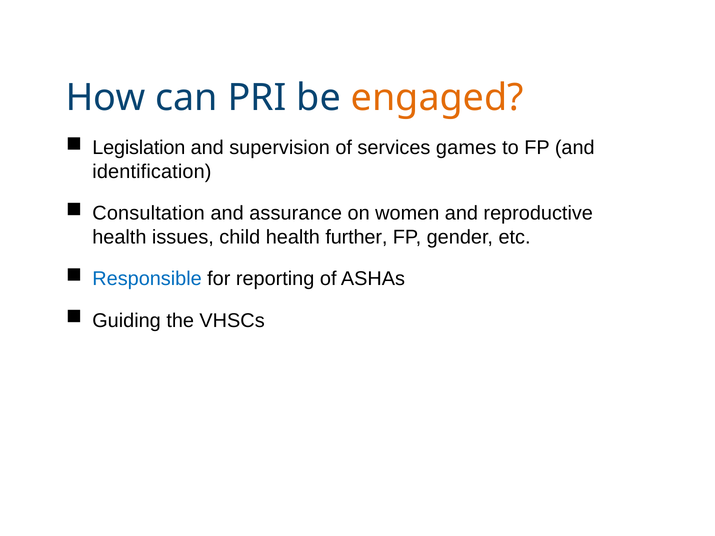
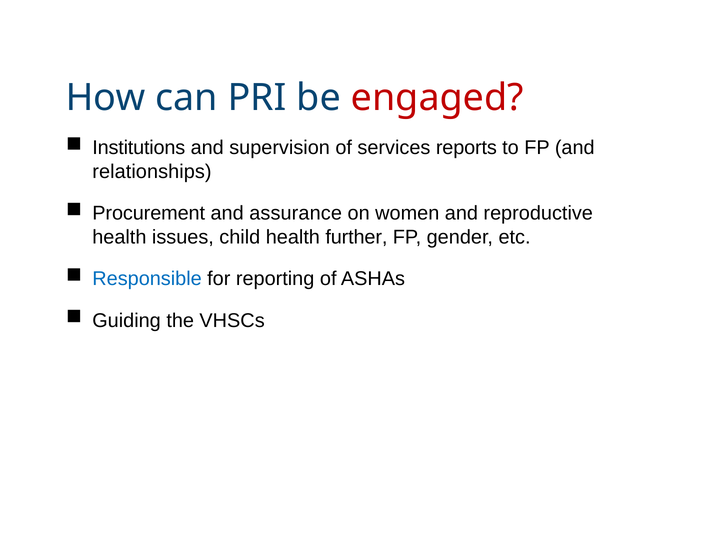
engaged colour: orange -> red
Legislation: Legislation -> Institutions
games: games -> reports
identification: identification -> relationships
Consultation: Consultation -> Procurement
